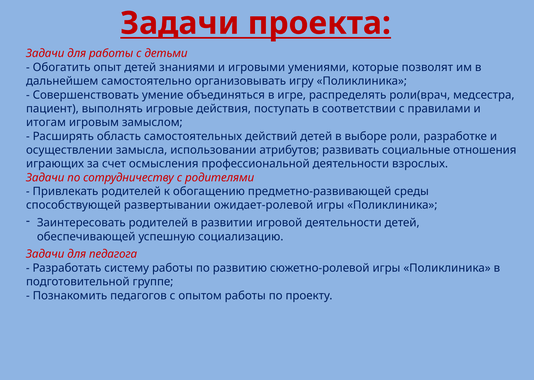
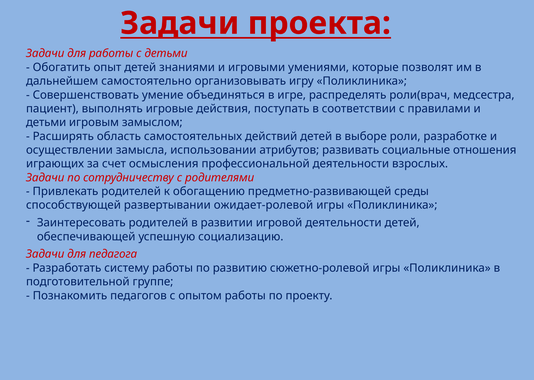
итогам at (46, 123): итогам -> детьми
